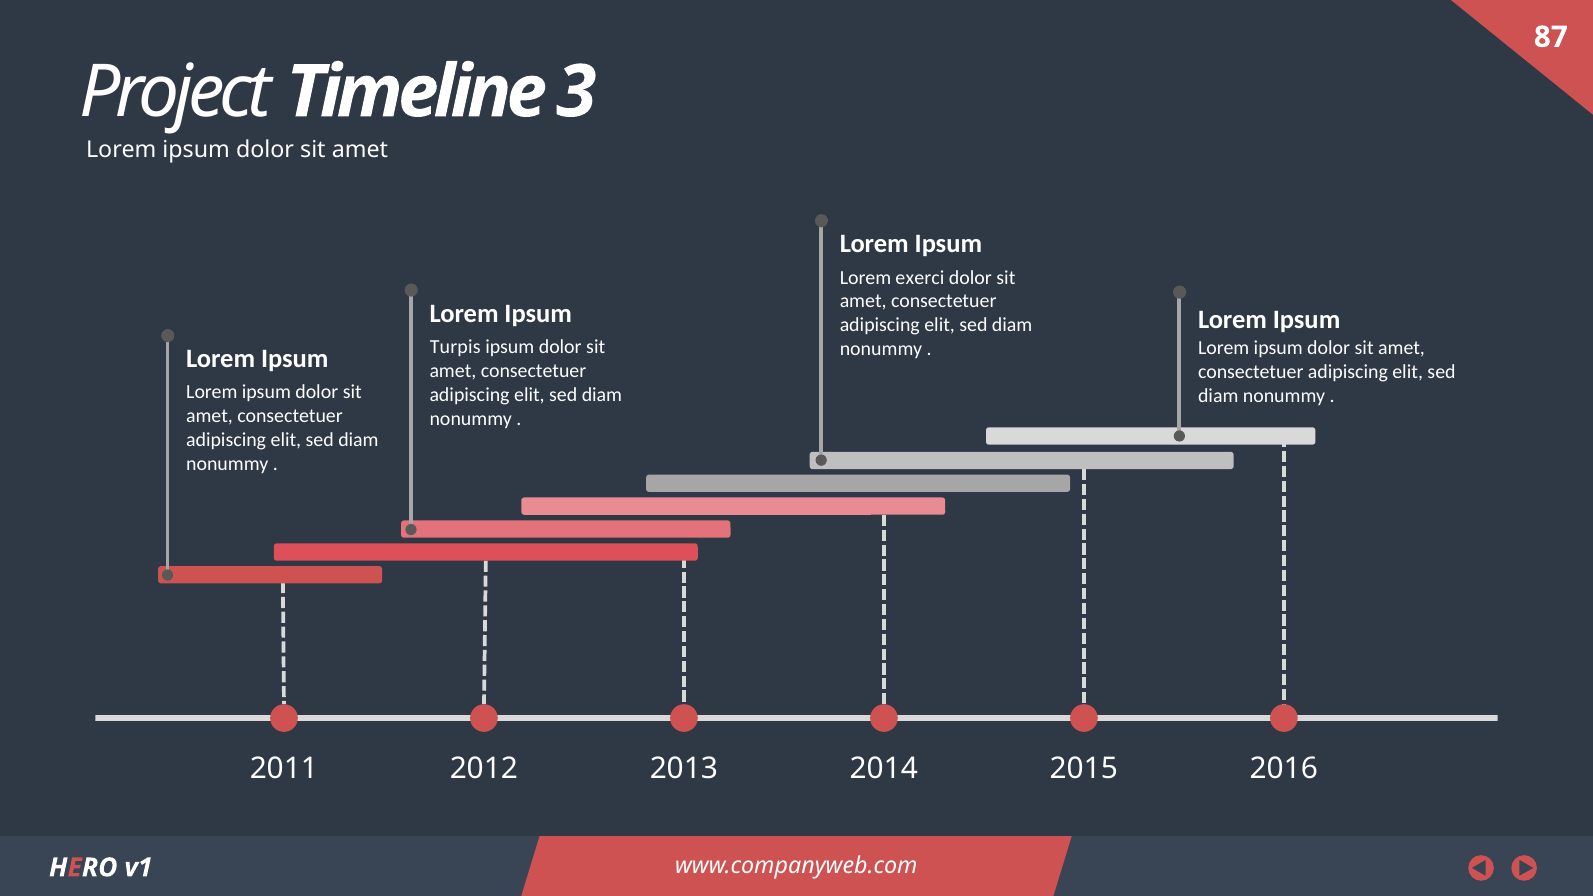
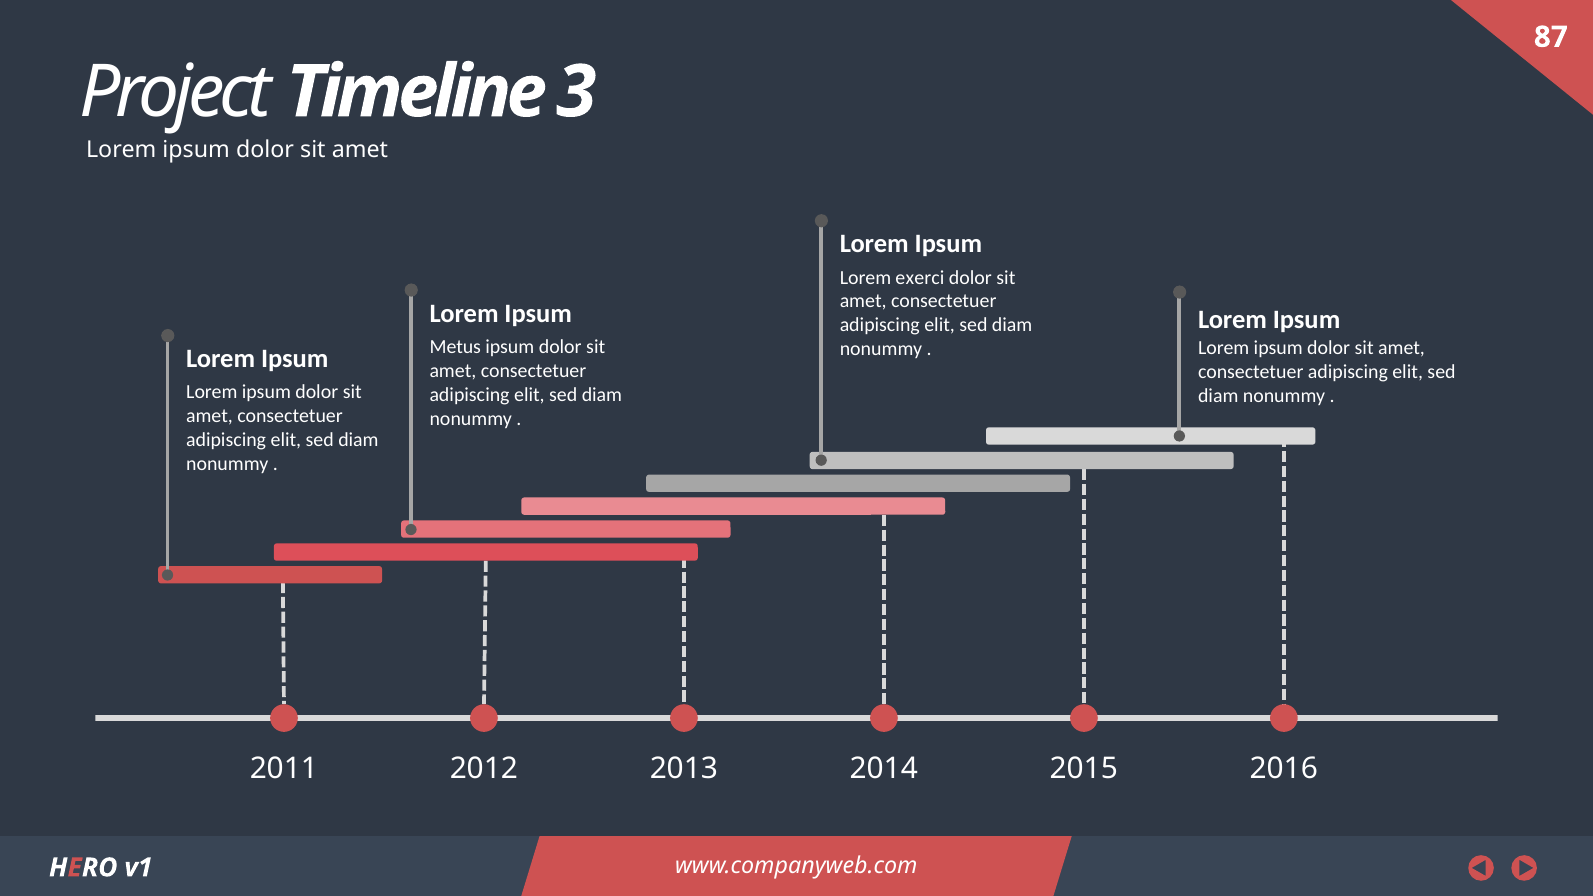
Turpis: Turpis -> Metus
